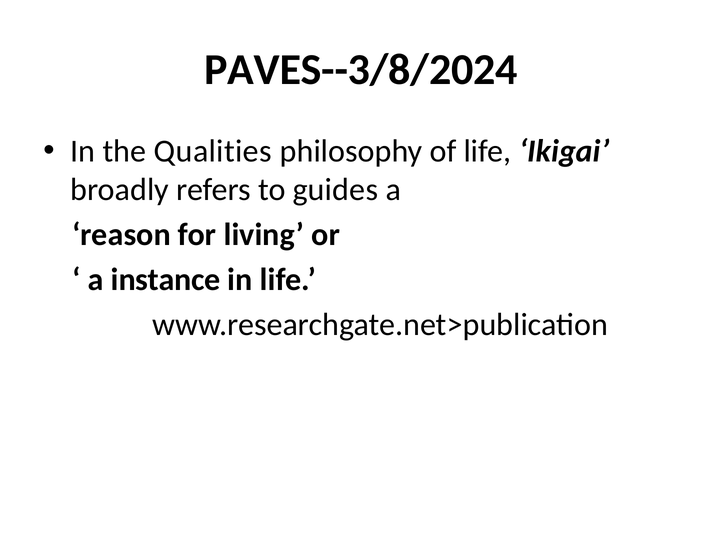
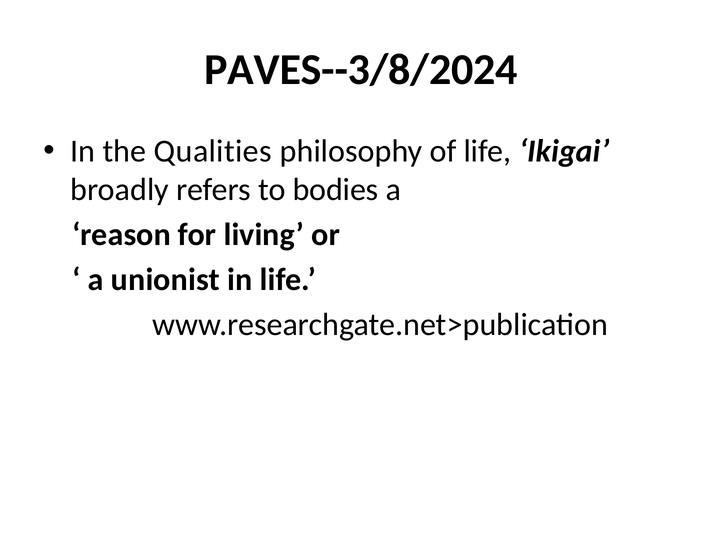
guides: guides -> bodies
instance: instance -> unionist
